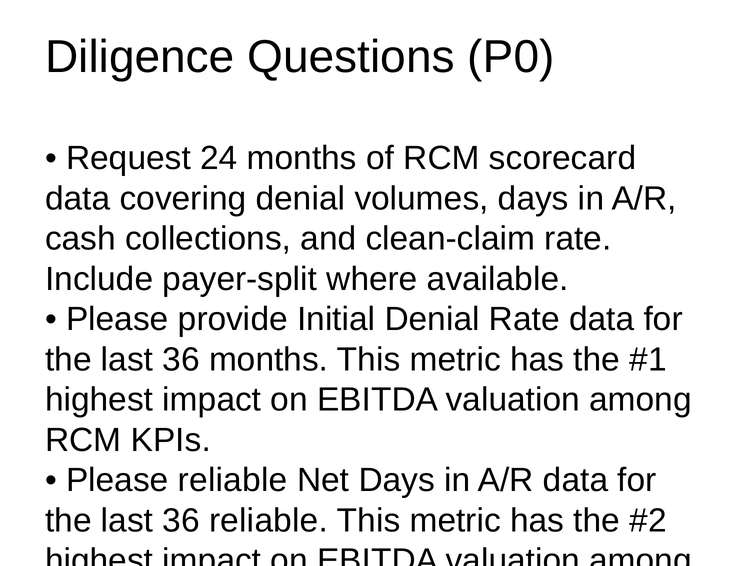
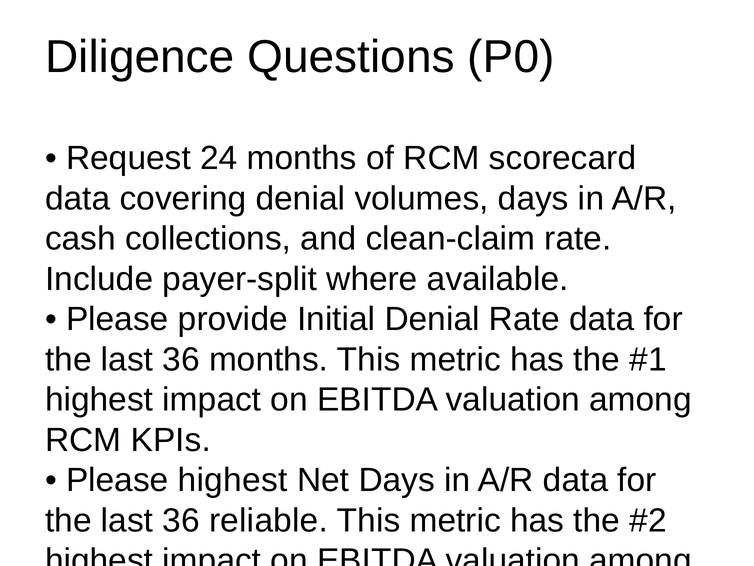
Please reliable: reliable -> highest
